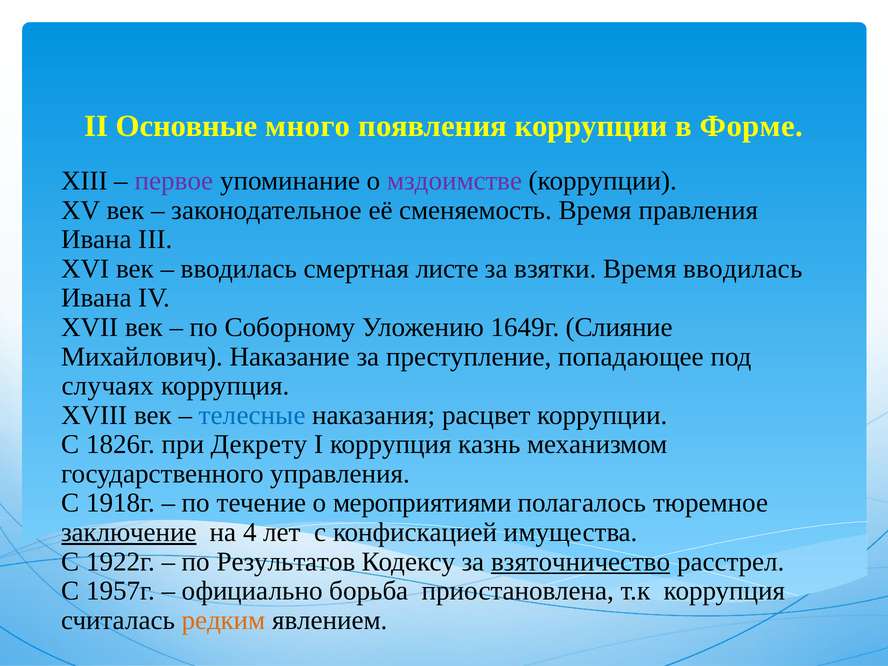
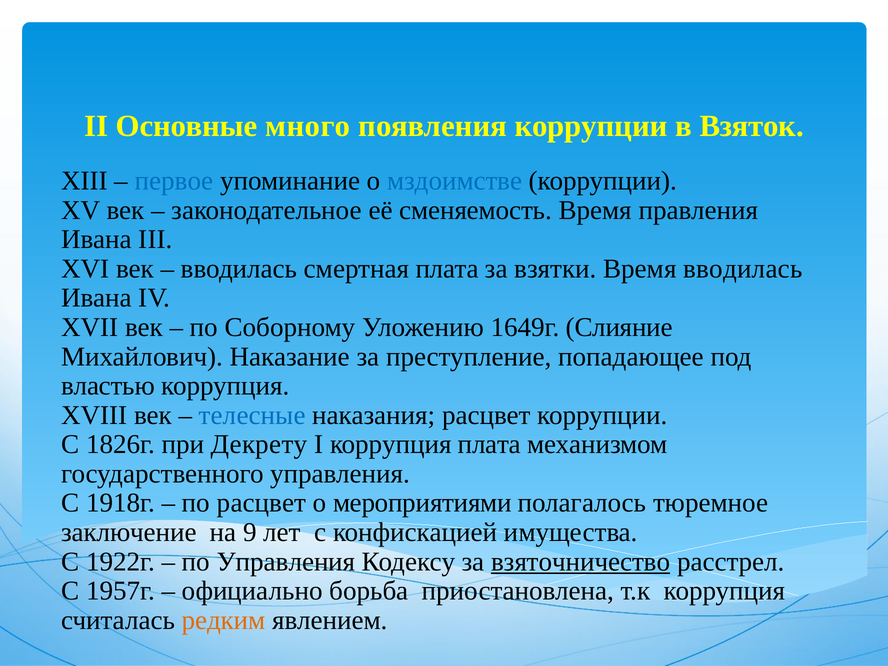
Форме: Форме -> Взяток
первое colour: purple -> blue
мздоимстве colour: purple -> blue
смертная листе: листе -> плата
случаях: случаях -> властью
коррупция казнь: казнь -> плата
по течение: течение -> расцвет
заключение underline: present -> none
4: 4 -> 9
по Результатов: Результатов -> Управления
